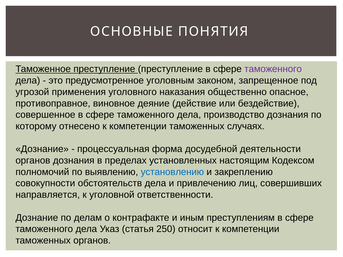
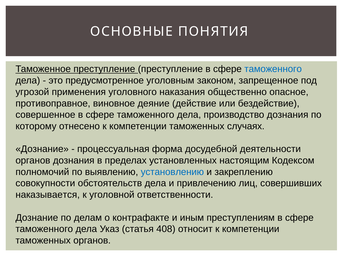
таможенного at (273, 69) colour: purple -> blue
направляется: направляется -> наказывается
250: 250 -> 408
